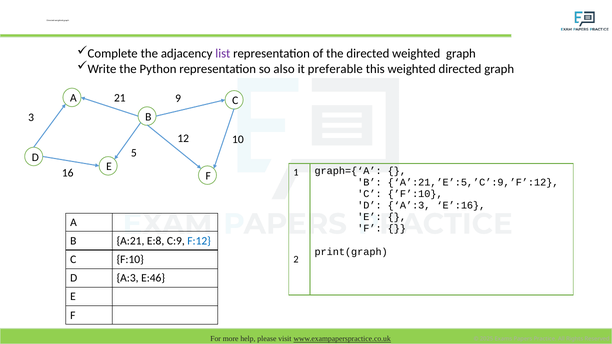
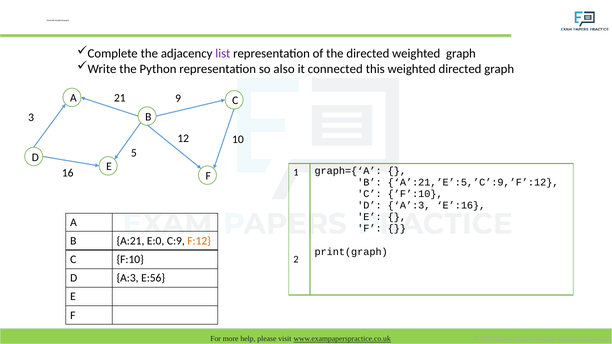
preferable: preferable -> connected
E:8: E:8 -> E:0
F:12 colour: blue -> orange
E:46: E:46 -> E:56
